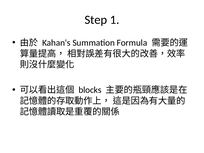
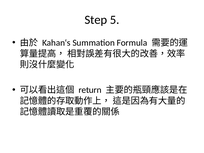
1: 1 -> 5
blocks: blocks -> return
